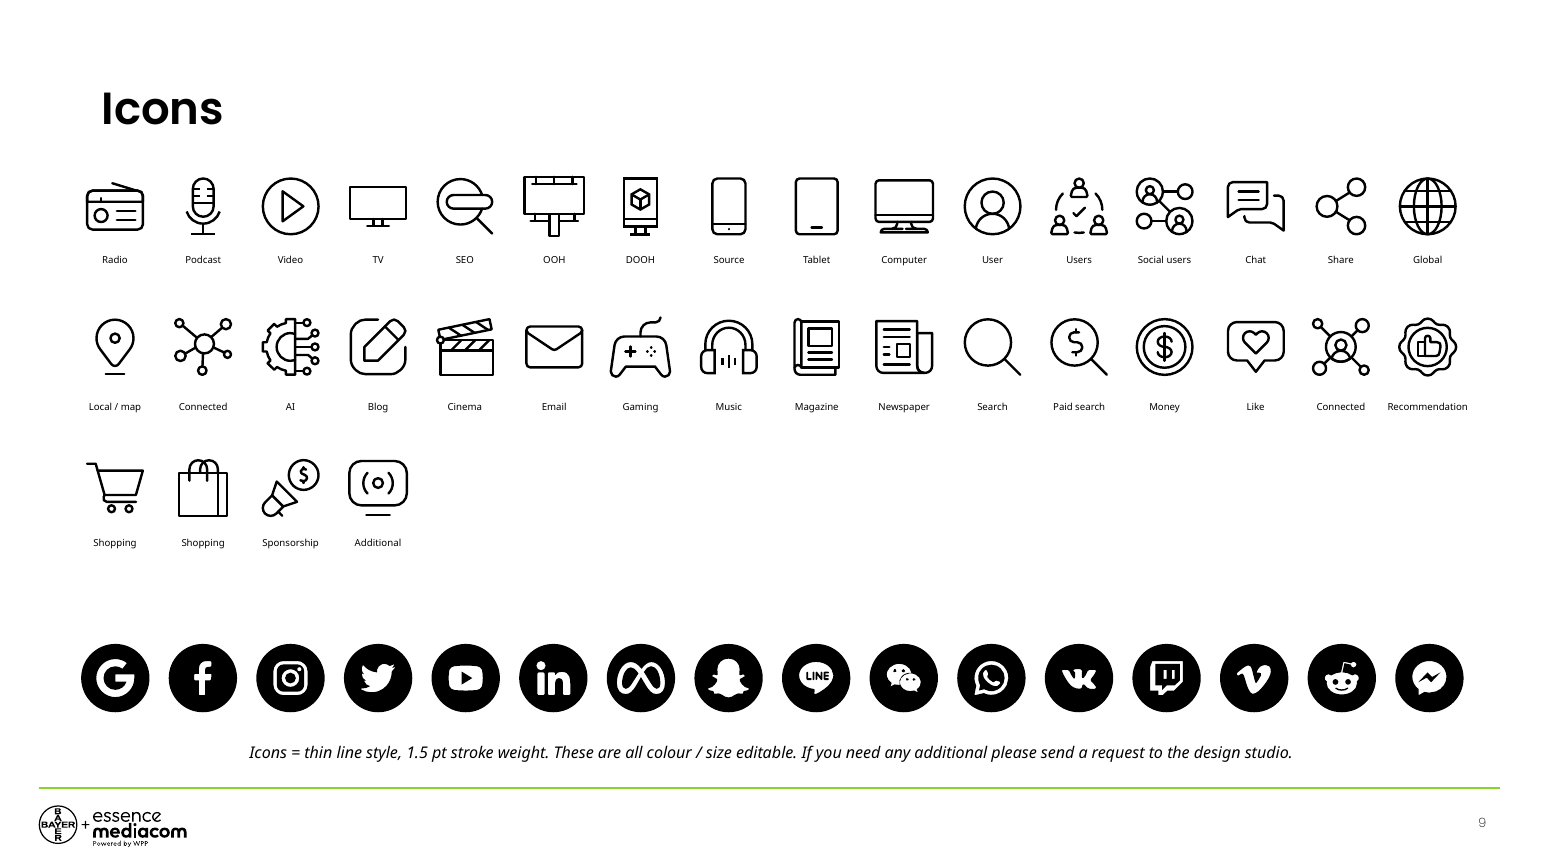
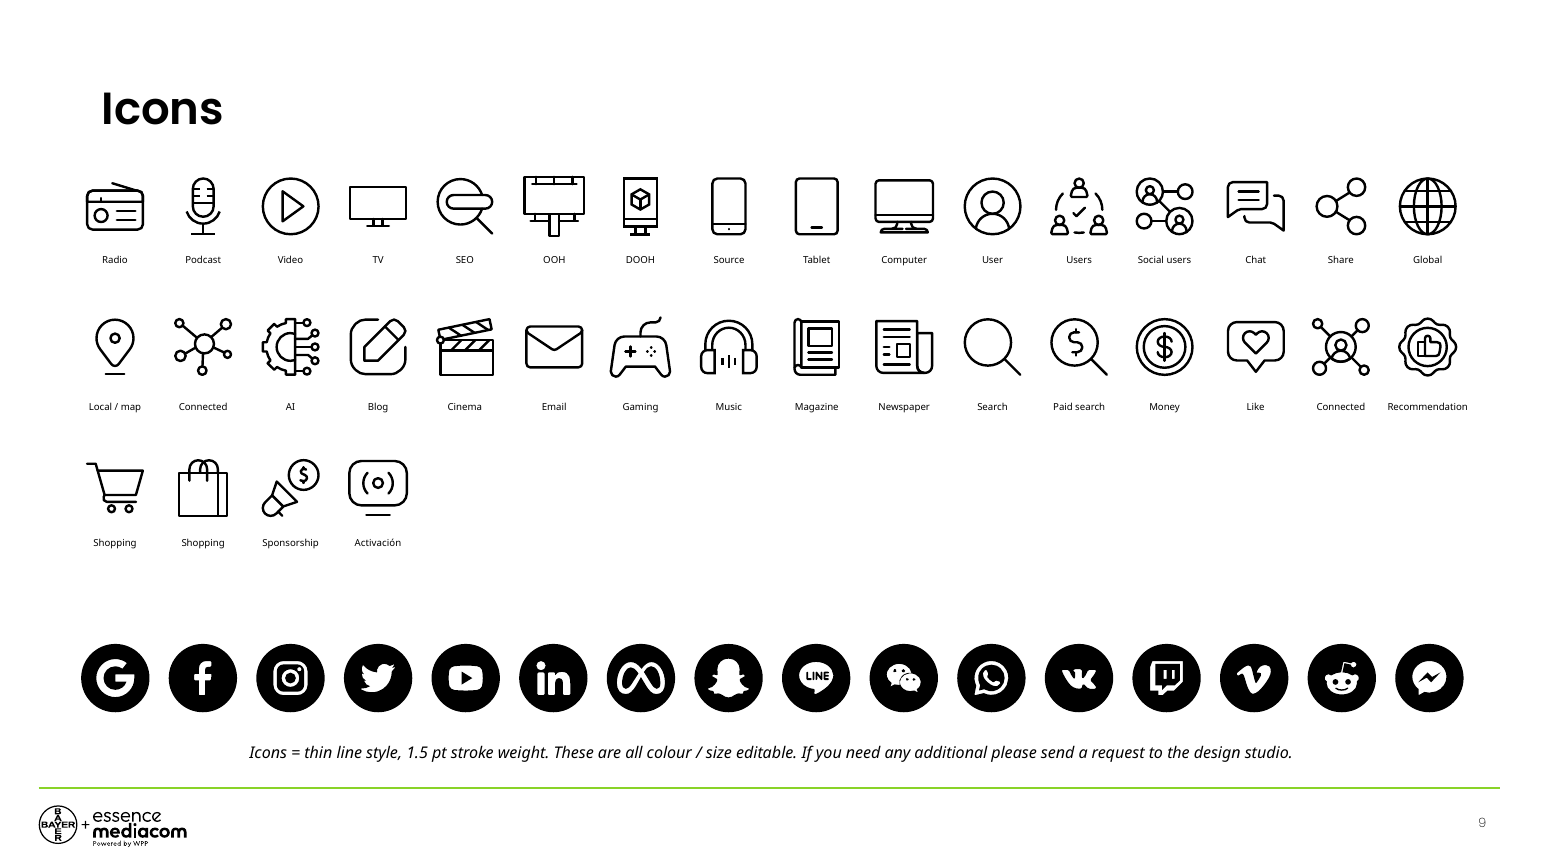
Sponsorship Additional: Additional -> Activación
